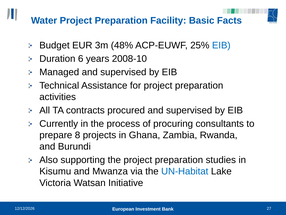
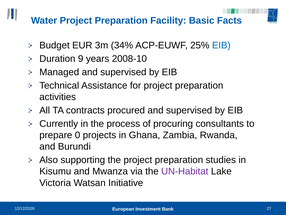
48%: 48% -> 34%
6: 6 -> 9
8: 8 -> 0
UN-Habitat colour: blue -> purple
